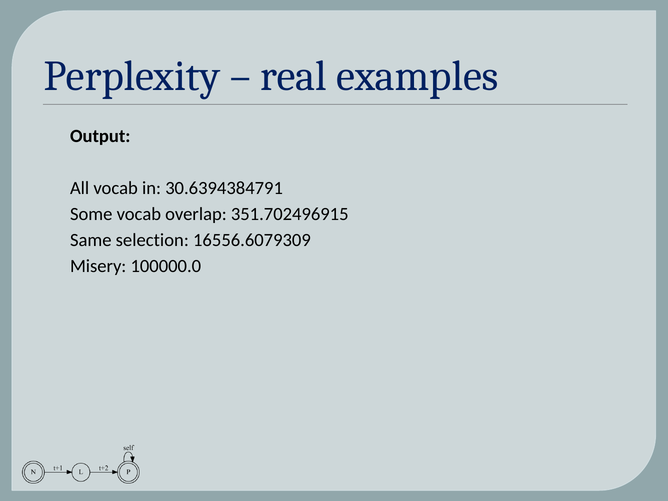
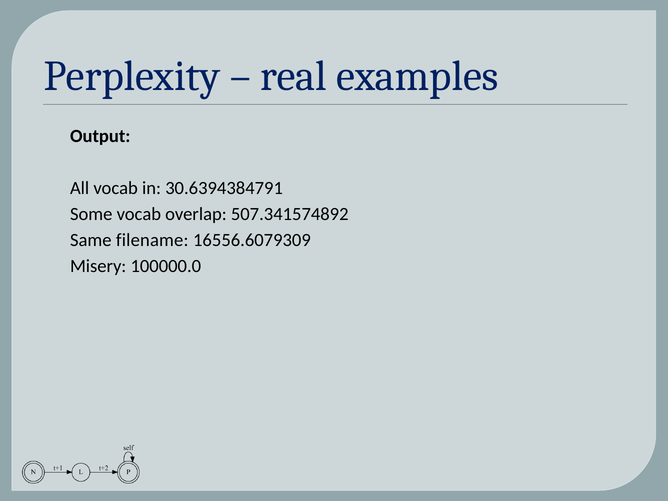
351.702496915: 351.702496915 -> 507.341574892
selection: selection -> filename
